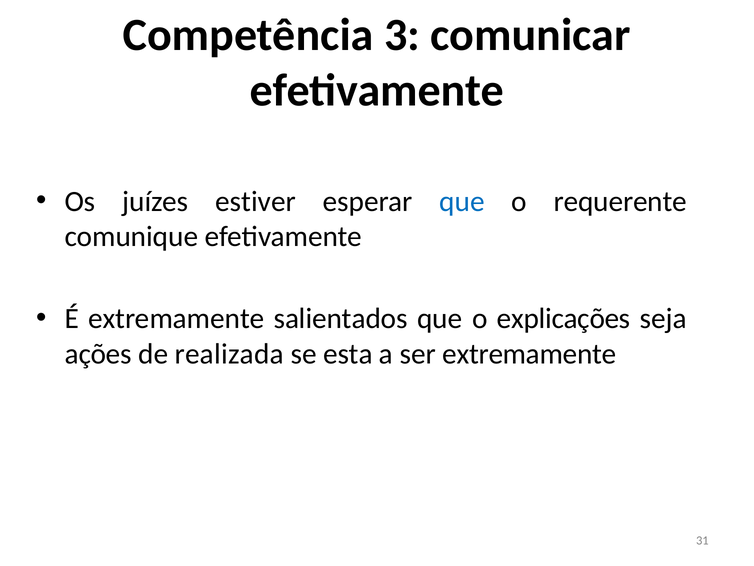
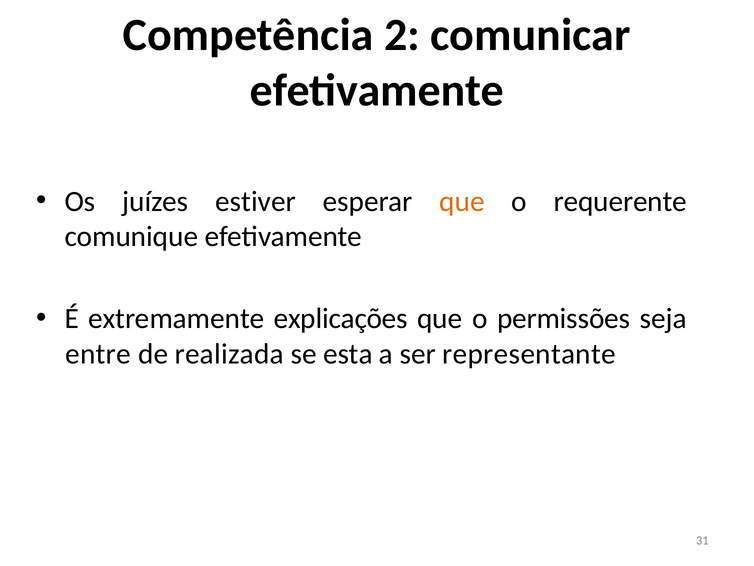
3: 3 -> 2
que at (462, 201) colour: blue -> orange
salientados: salientados -> explicações
explicações: explicações -> permissões
ações: ações -> entre
ser extremamente: extremamente -> representante
